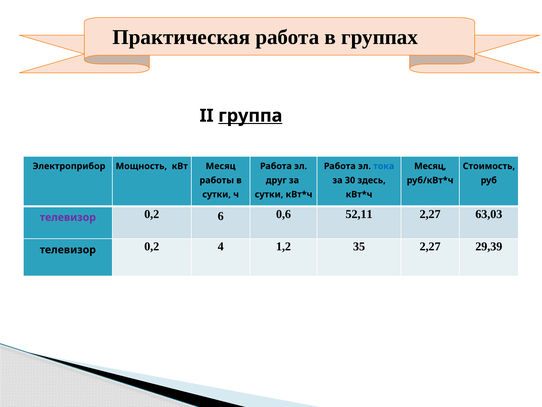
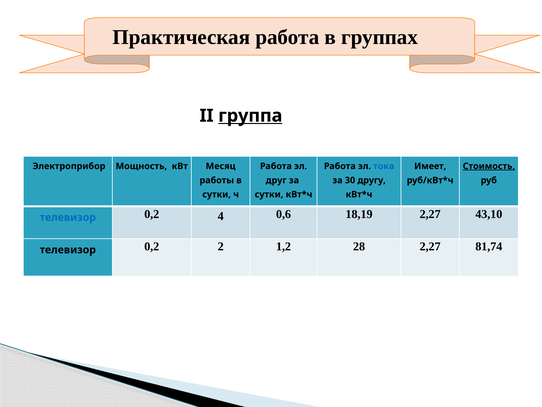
Месяц at (430, 166): Месяц -> Имеет
Стоимость underline: none -> present
здесь: здесь -> другу
6: 6 -> 4
52,11: 52,11 -> 18,19
63,03: 63,03 -> 43,10
телевизор at (68, 217) colour: purple -> blue
4: 4 -> 2
35: 35 -> 28
29,39: 29,39 -> 81,74
